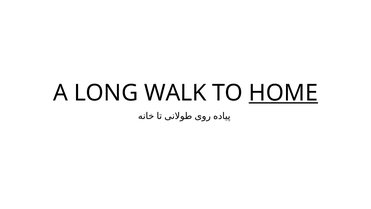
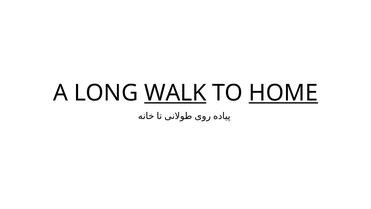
WALK underline: none -> present
